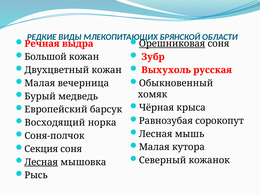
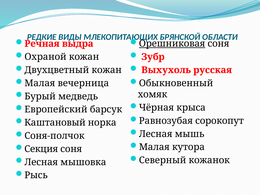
Большой: Большой -> Охраной
Восходящий: Восходящий -> Каштановый
Лесная at (41, 162) underline: present -> none
